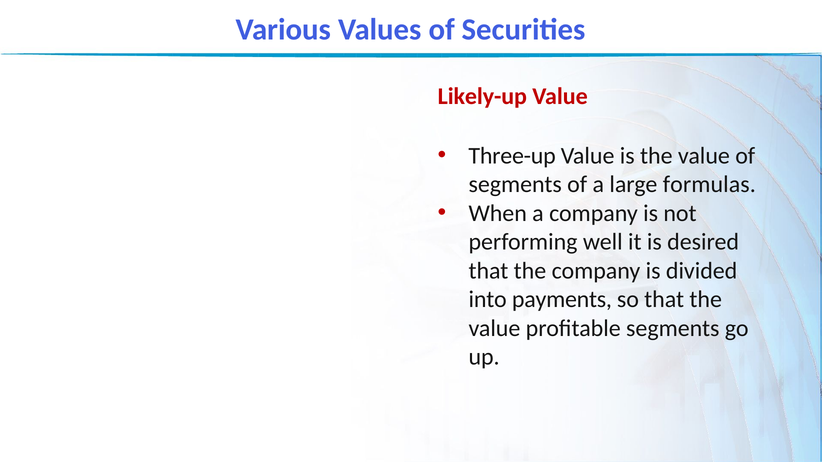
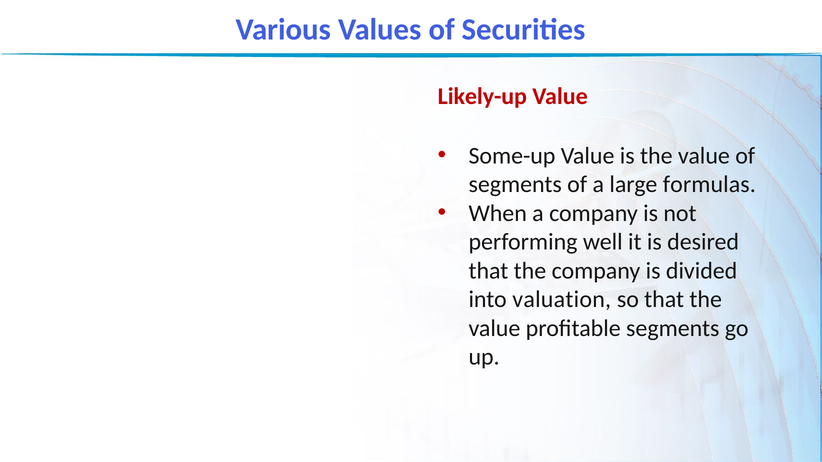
Three-up: Three-up -> Some-up
payments: payments -> valuation
